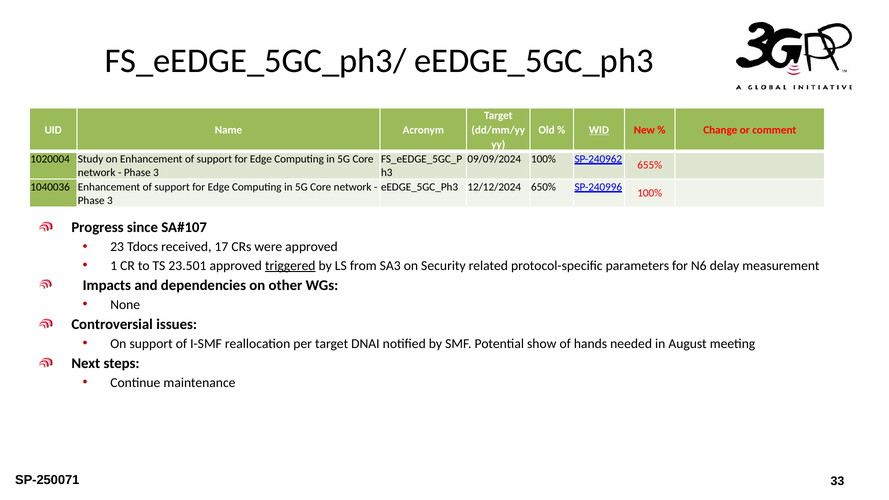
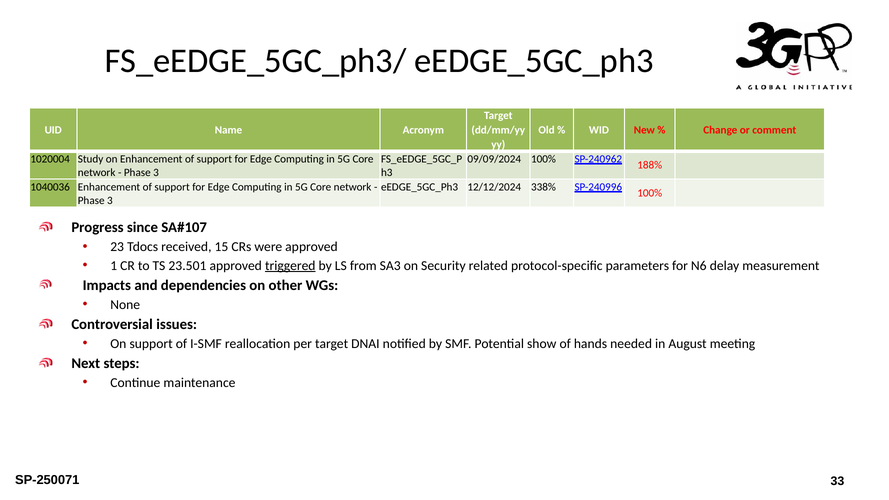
WID underline: present -> none
655%: 655% -> 188%
650%: 650% -> 338%
17: 17 -> 15
